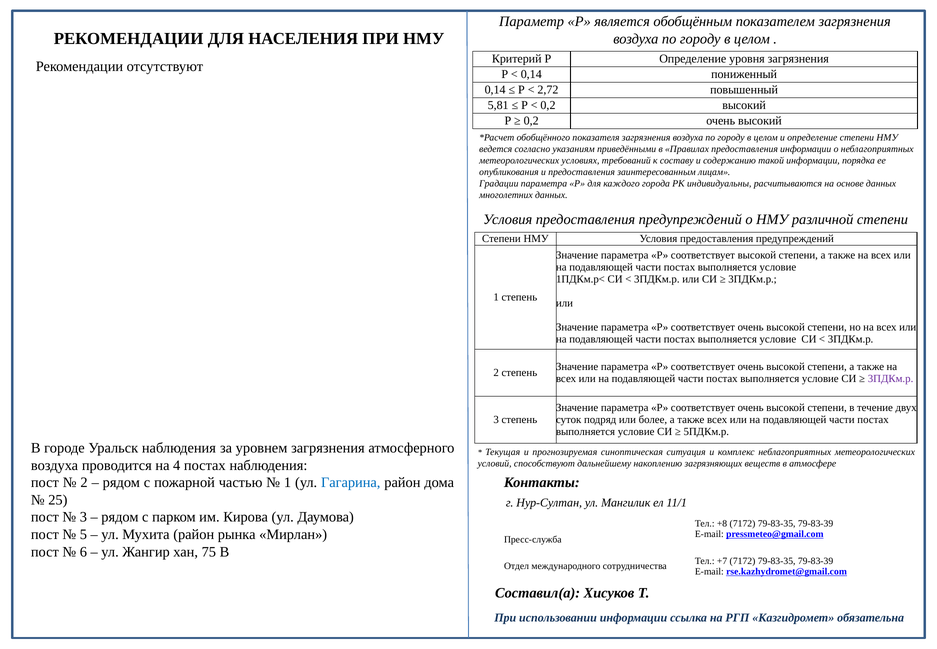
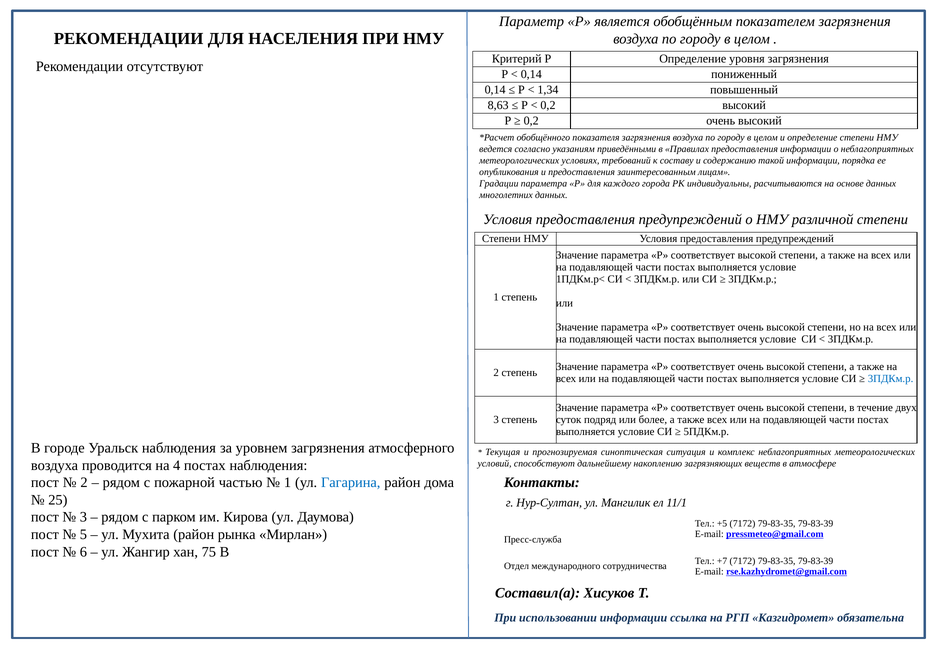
2,72: 2,72 -> 1,34
5,81: 5,81 -> 8,63
3ПДКм.р at (891, 379) colour: purple -> blue
+8: +8 -> +5
